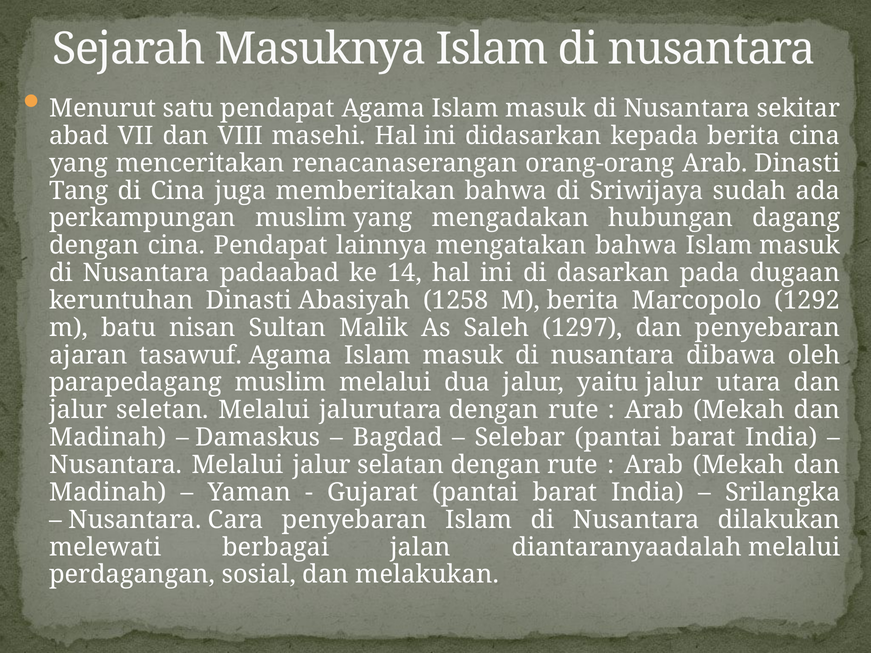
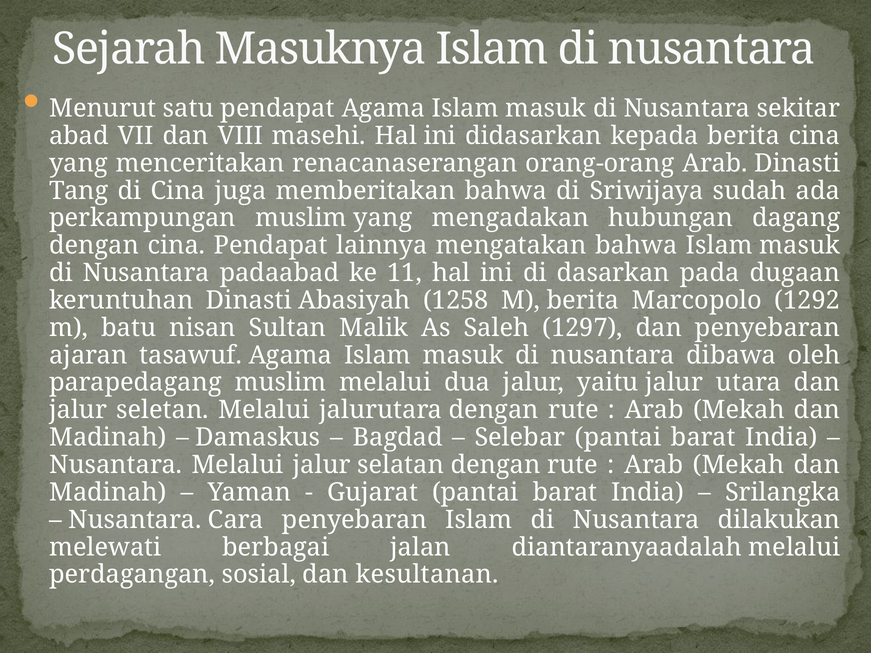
14: 14 -> 11
melakukan: melakukan -> kesultanan
